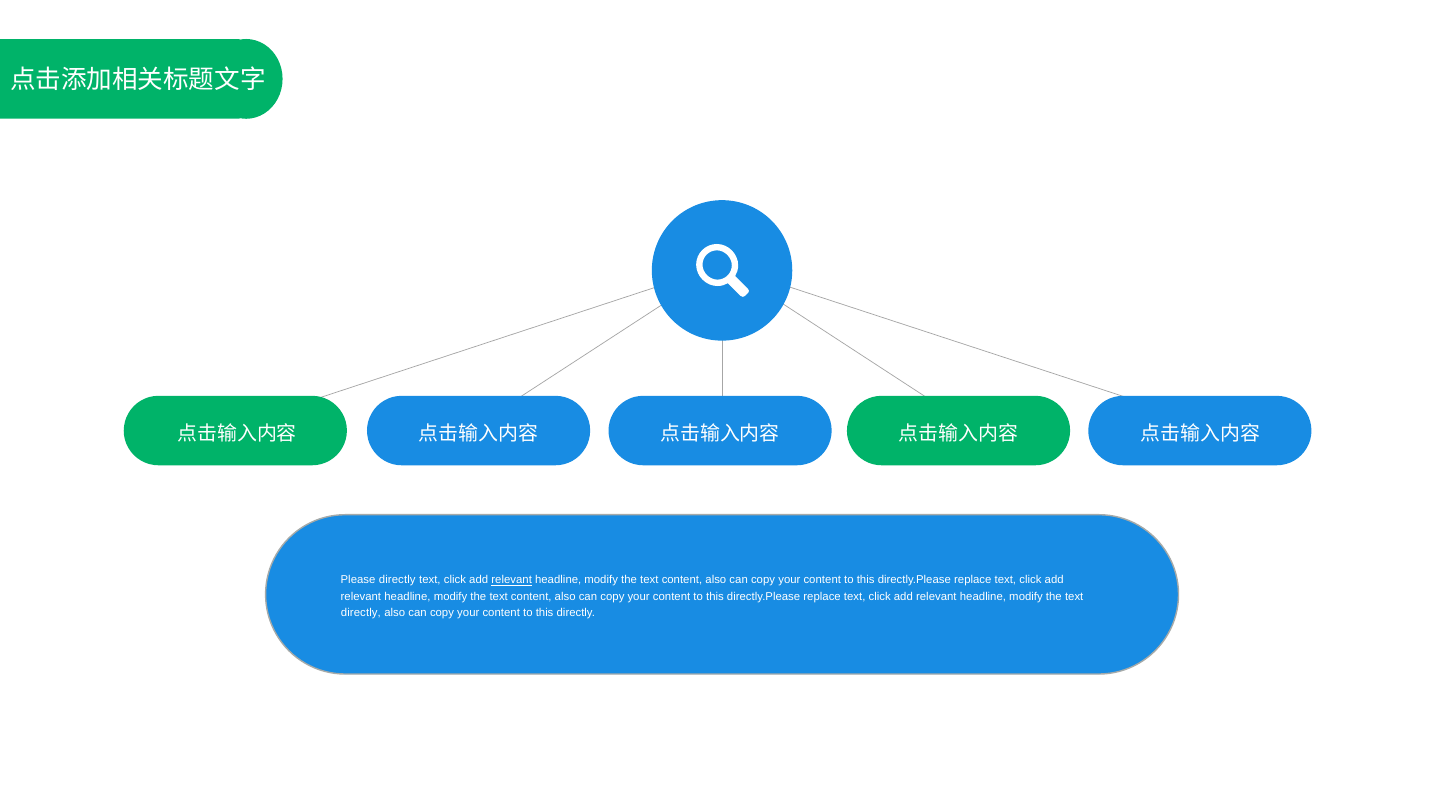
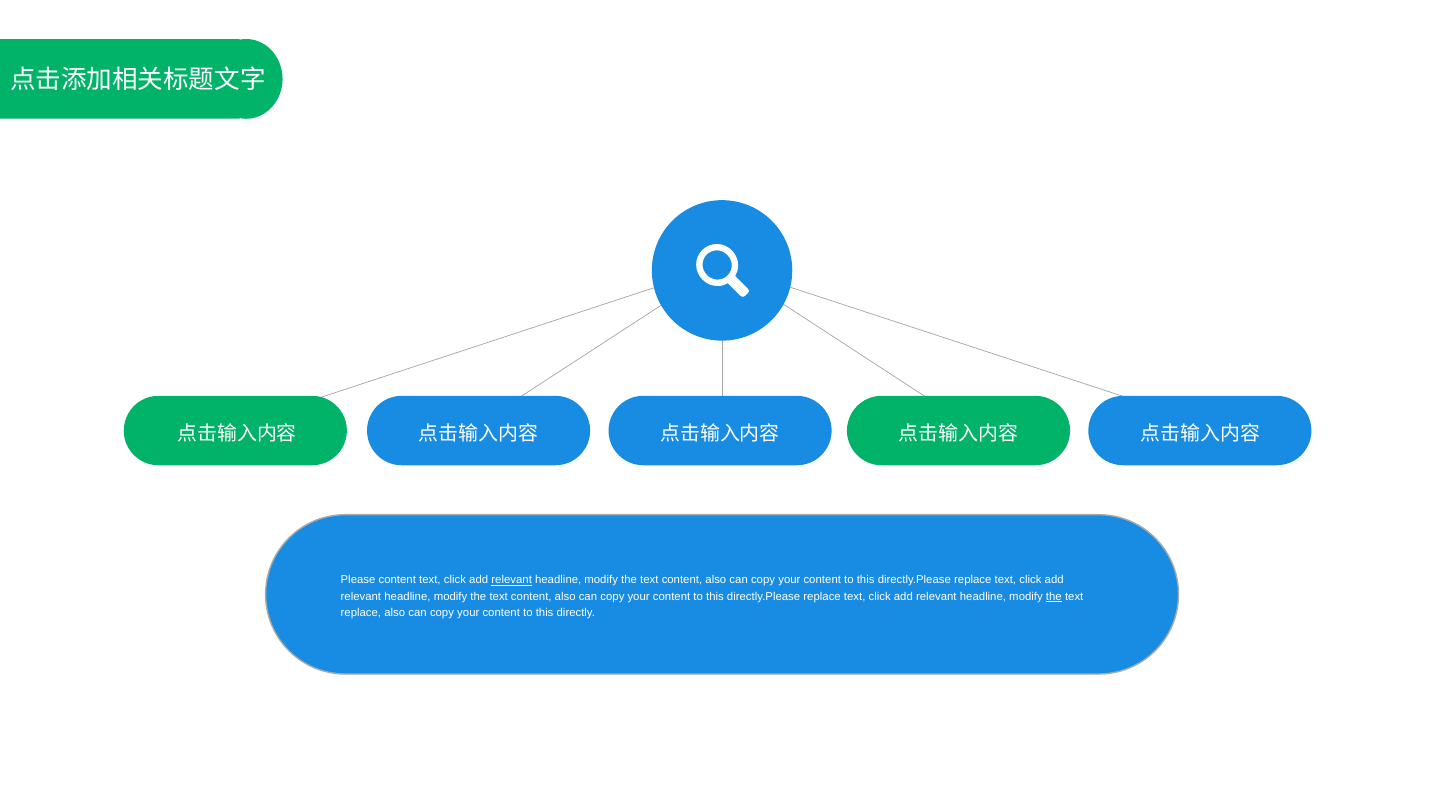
Please directly: directly -> content
the at (1054, 596) underline: none -> present
directly at (361, 613): directly -> replace
